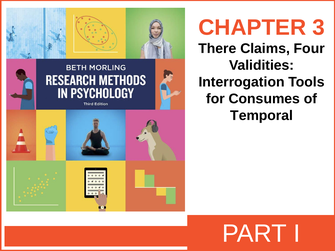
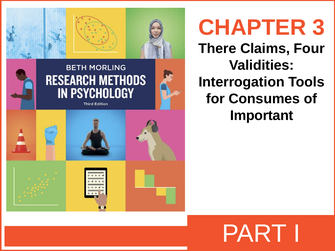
Temporal: Temporal -> Important
